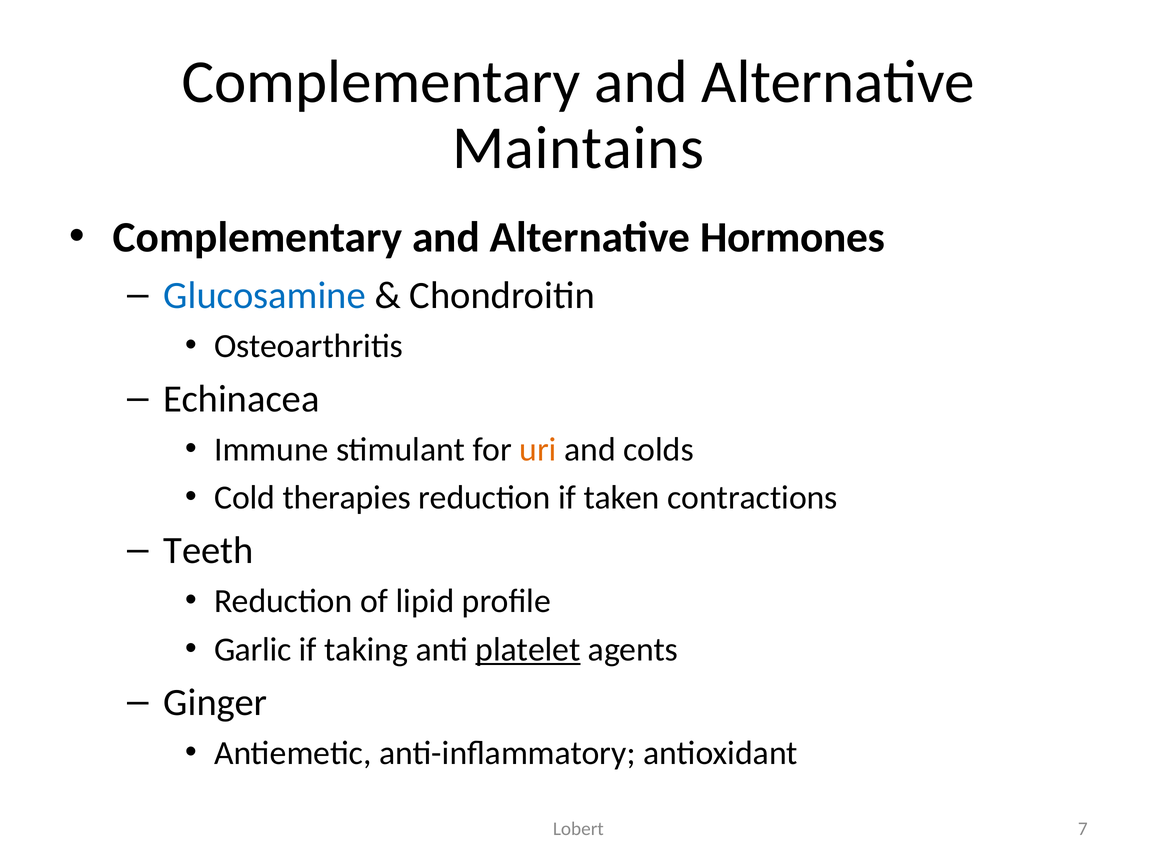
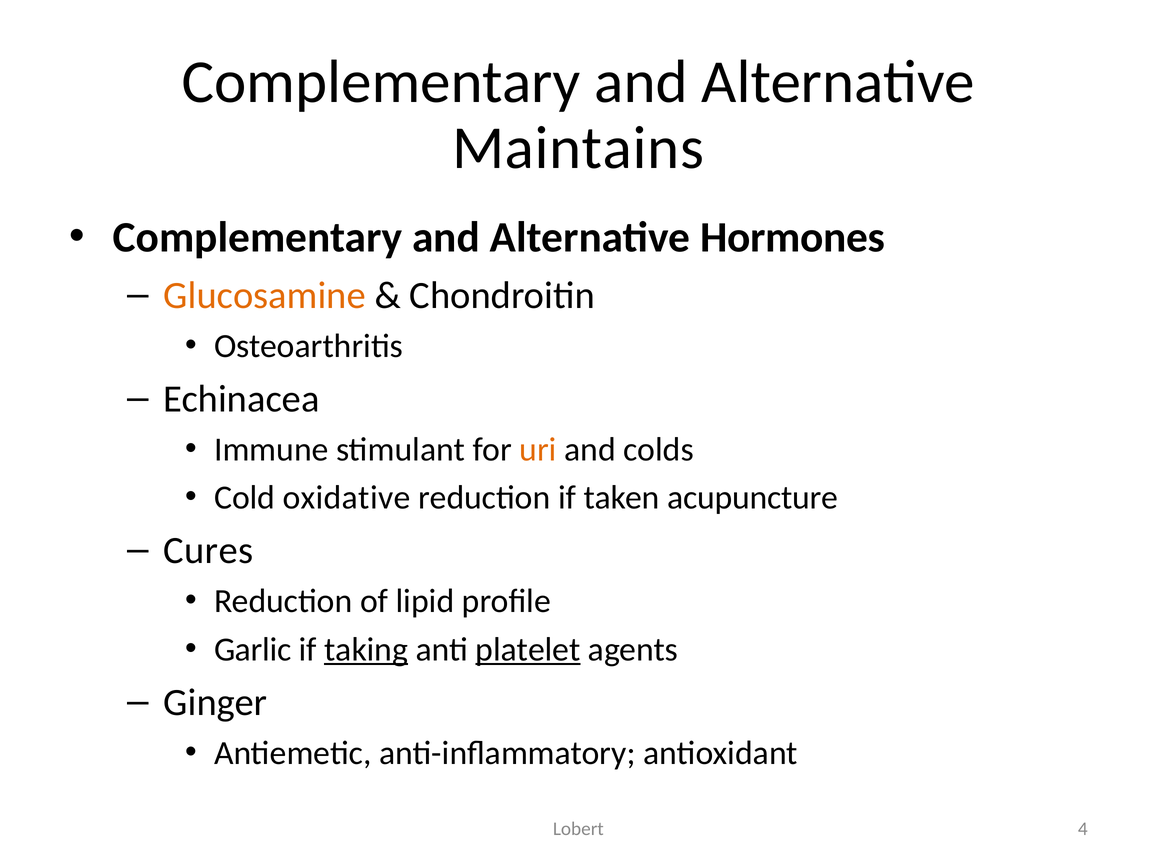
Glucosamine colour: blue -> orange
therapies: therapies -> oxidative
contractions: contractions -> acupuncture
Teeth: Teeth -> Cures
taking underline: none -> present
7: 7 -> 4
